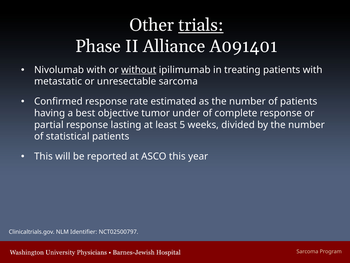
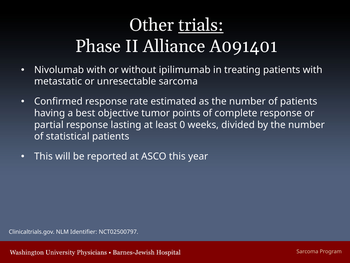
without underline: present -> none
under: under -> points
5: 5 -> 0
